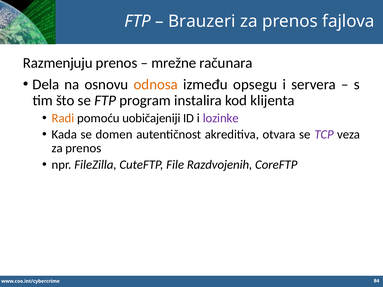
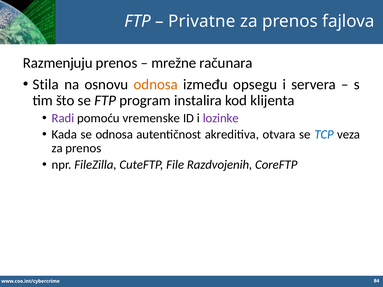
Brauzeri: Brauzeri -> Privatne
Dela: Dela -> Stila
Radi colour: orange -> purple
uobičajeniji: uobičajeniji -> vremenske
se domen: domen -> odnosa
TCP colour: purple -> blue
